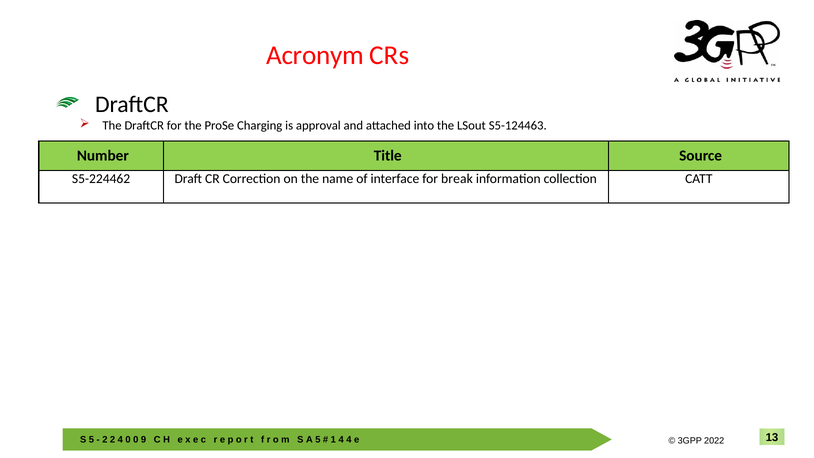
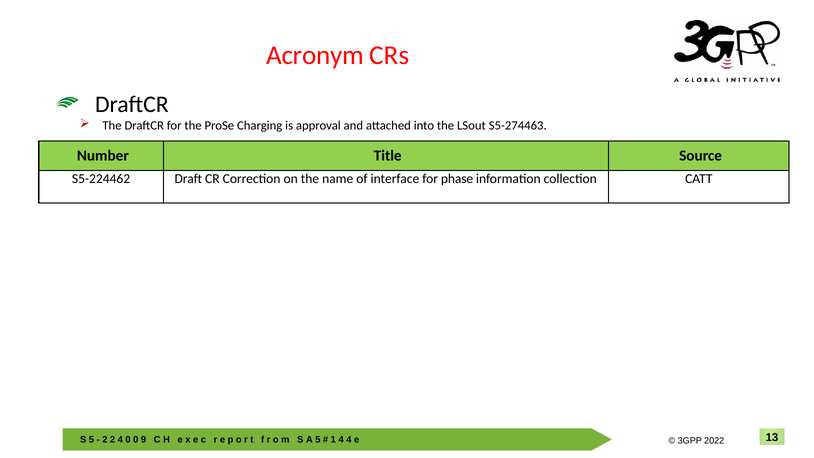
S5-124463: S5-124463 -> S5-274463
break: break -> phase
